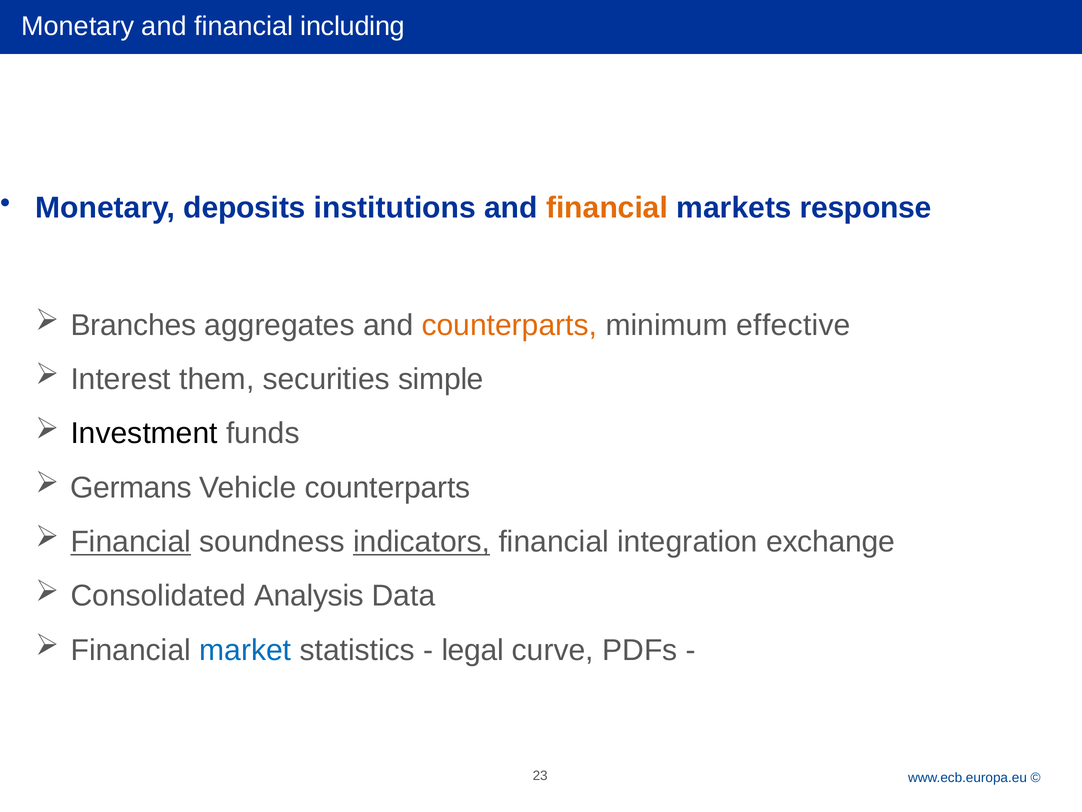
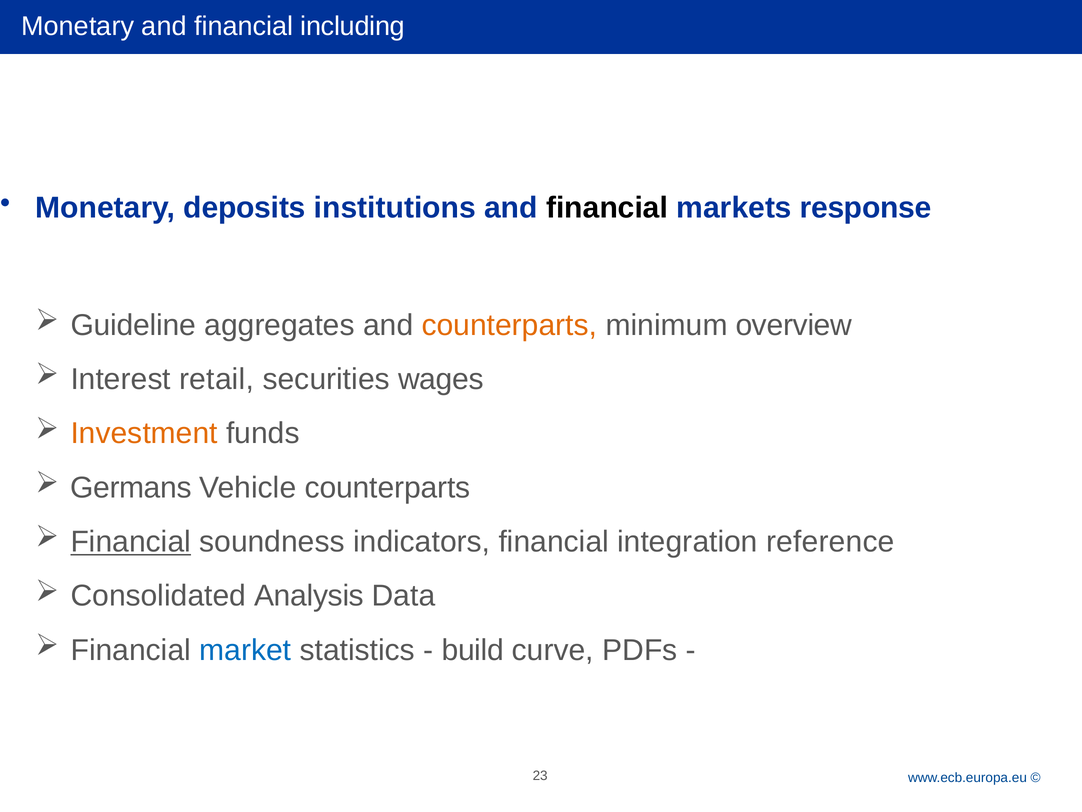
financial at (607, 208) colour: orange -> black
Branches: Branches -> Guideline
effective: effective -> overview
them: them -> retail
simple: simple -> wages
Investment colour: black -> orange
indicators underline: present -> none
exchange: exchange -> reference
legal: legal -> build
